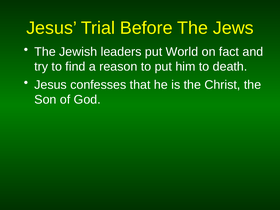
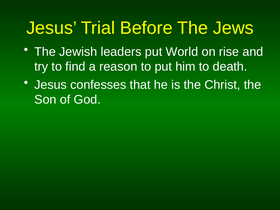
fact: fact -> rise
